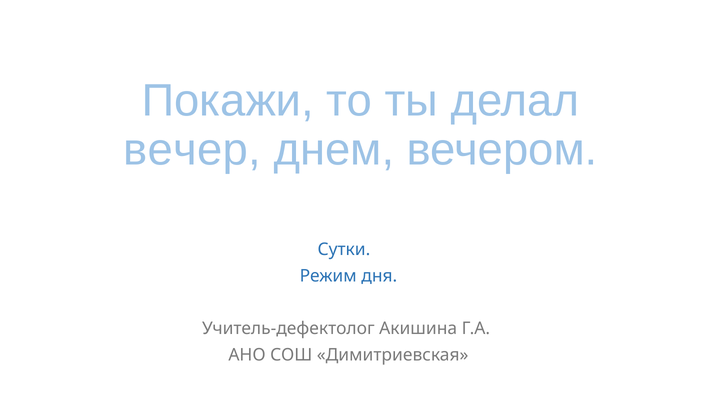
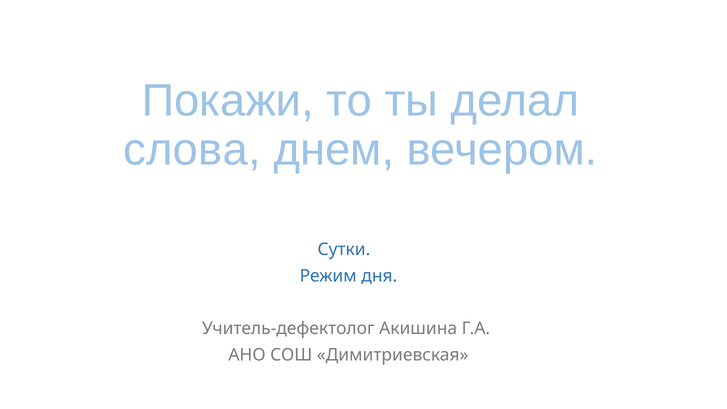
вечер: вечер -> слова
